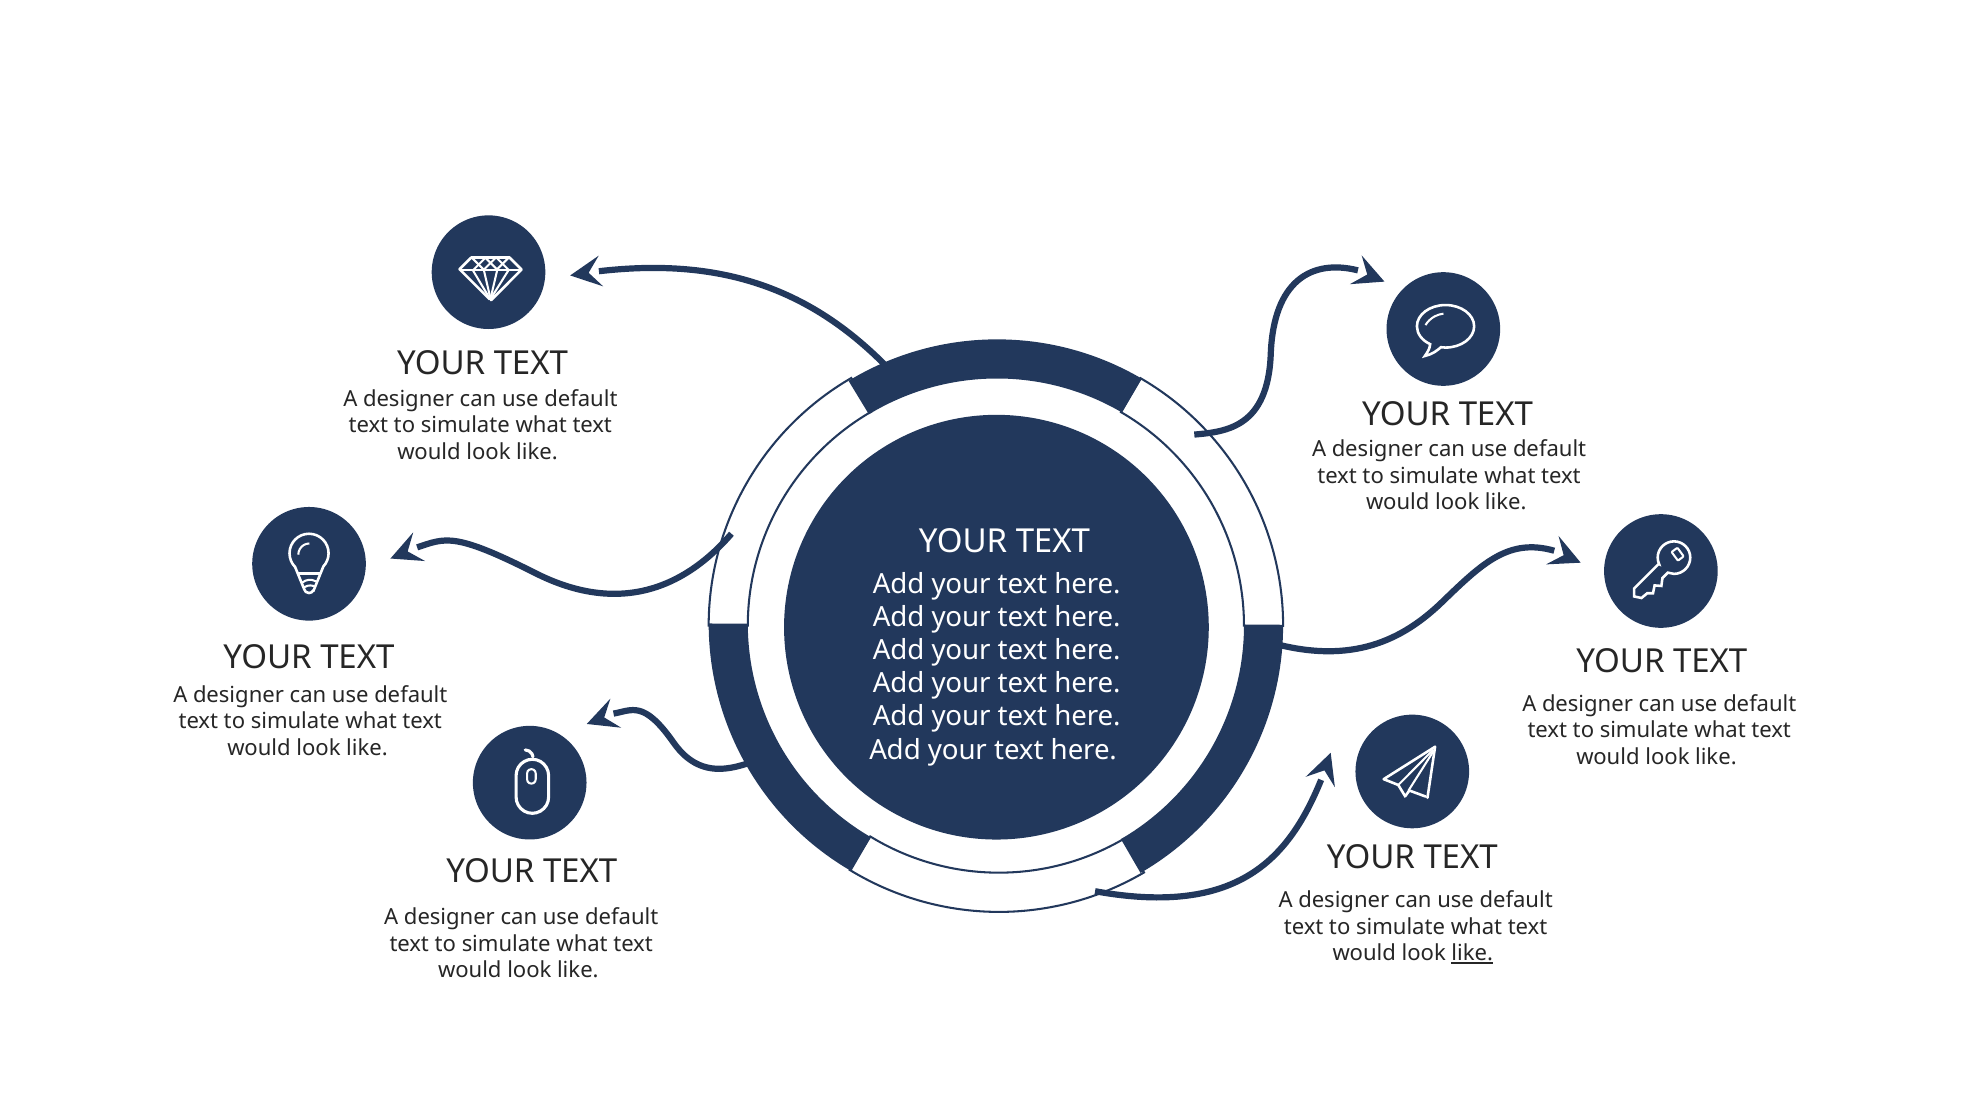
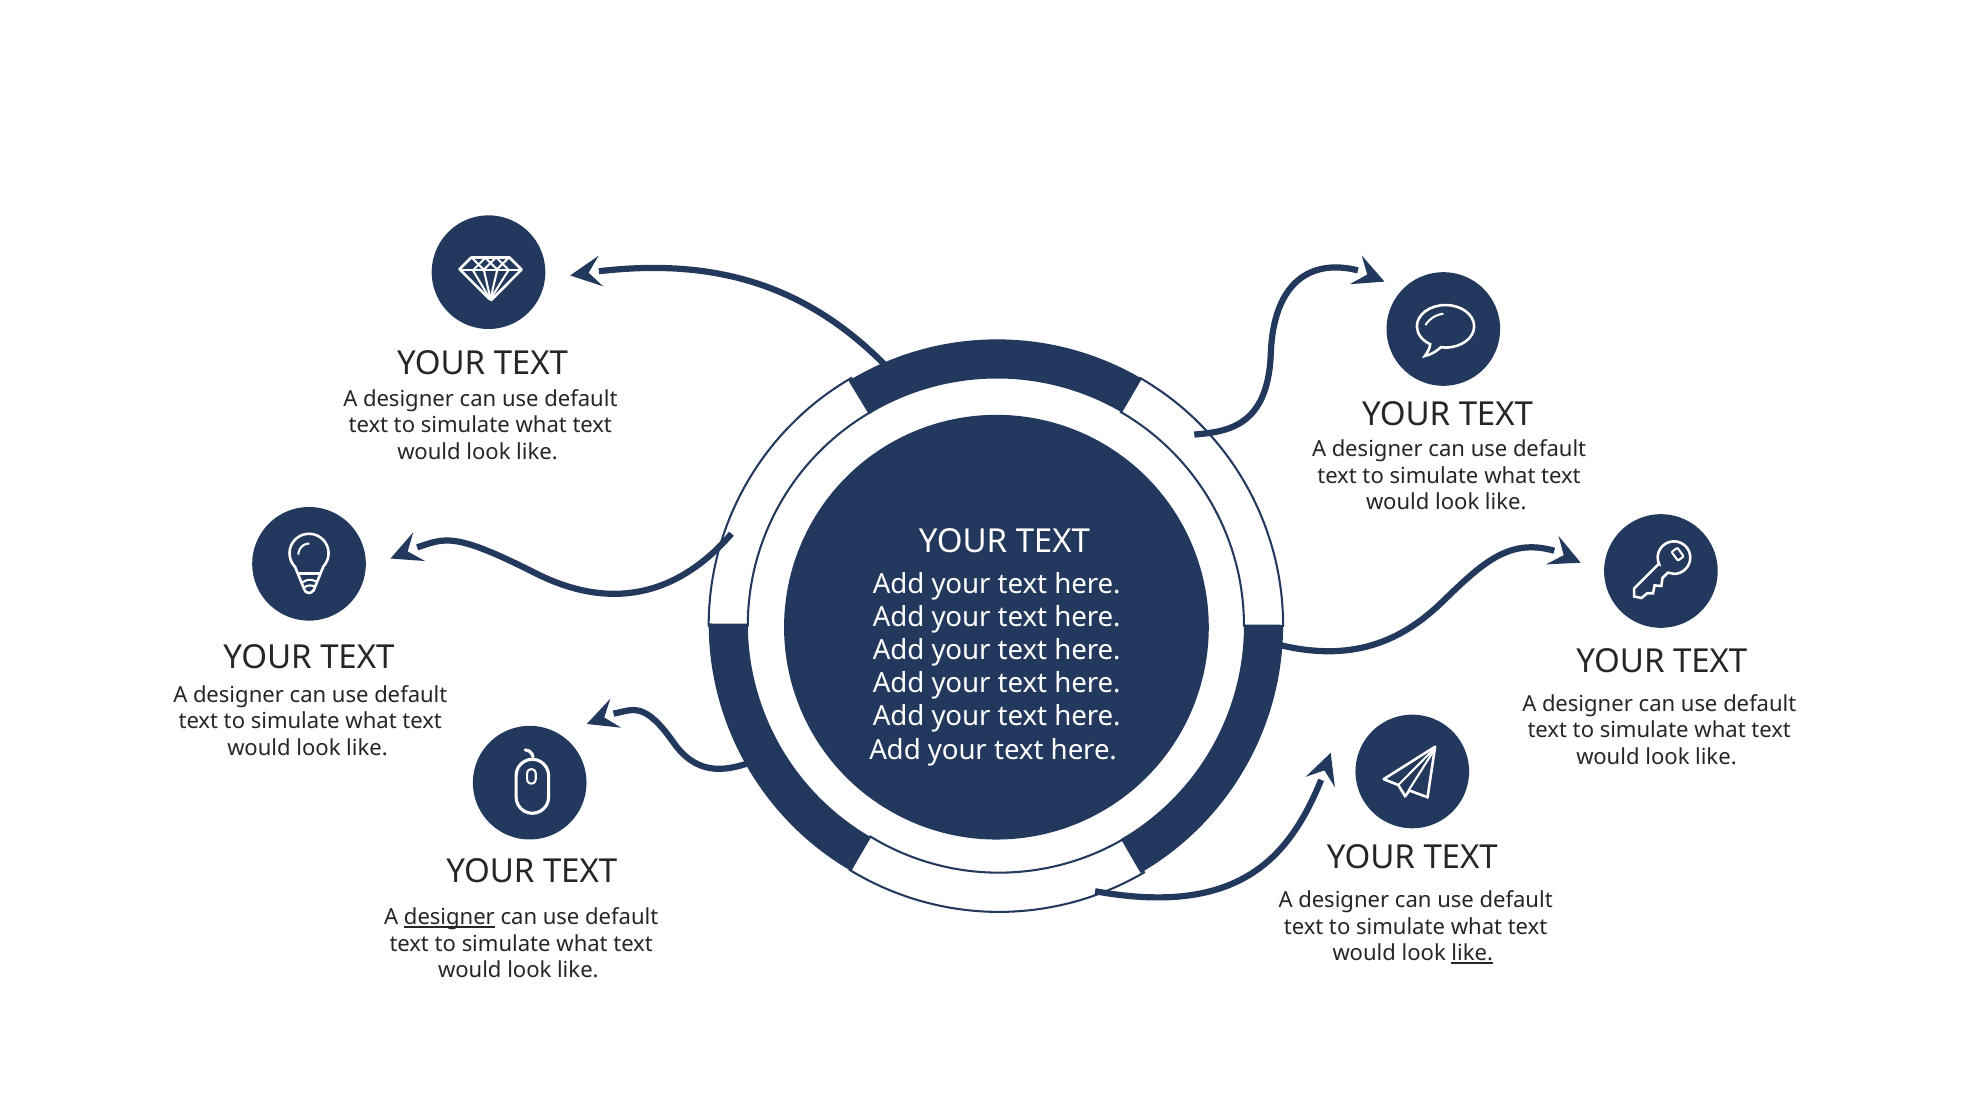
designer at (449, 917) underline: none -> present
